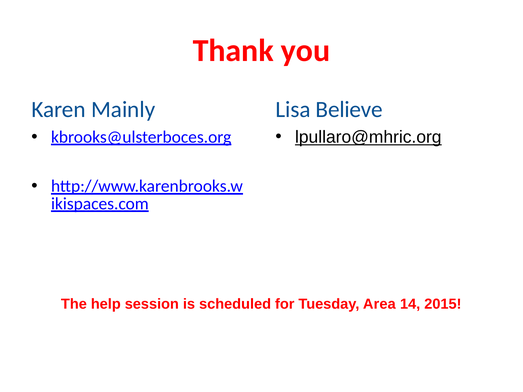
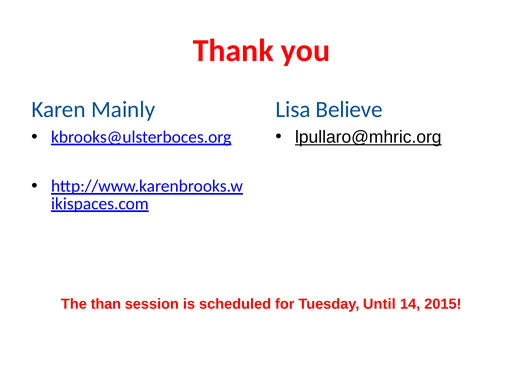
help: help -> than
Area: Area -> Until
